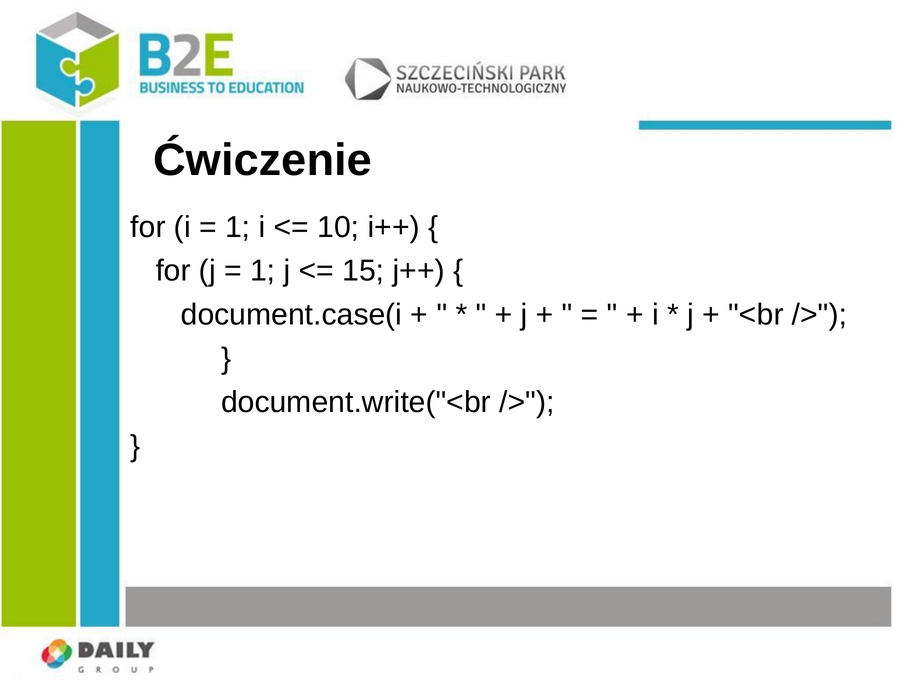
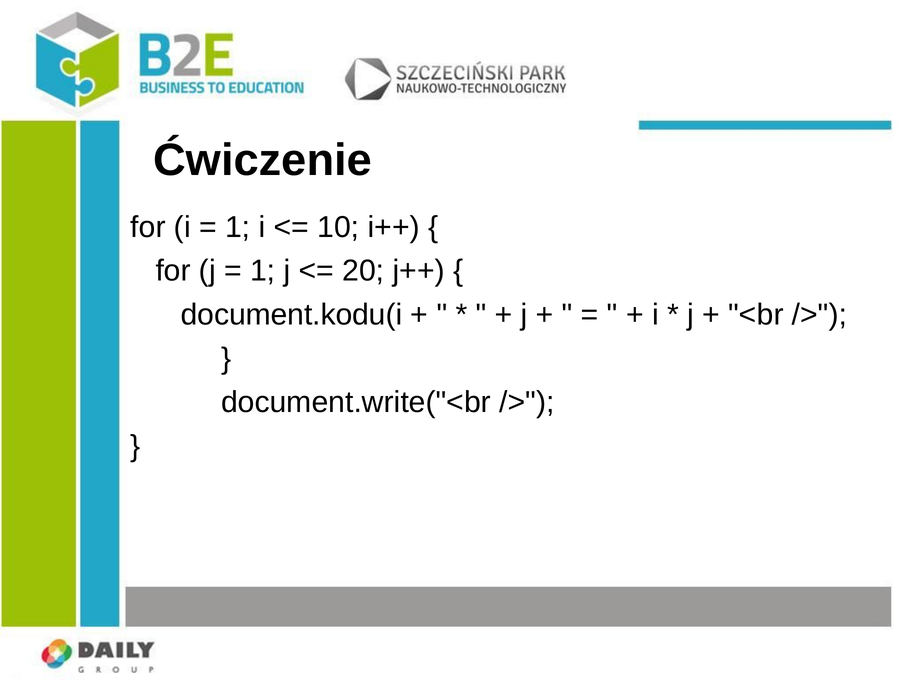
15: 15 -> 20
document.case(i: document.case(i -> document.kodu(i
